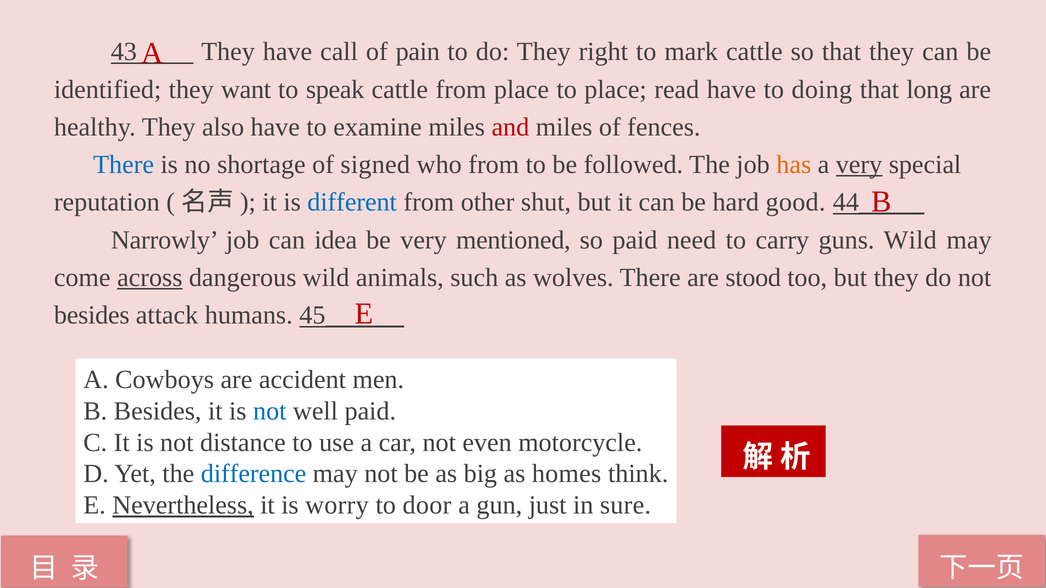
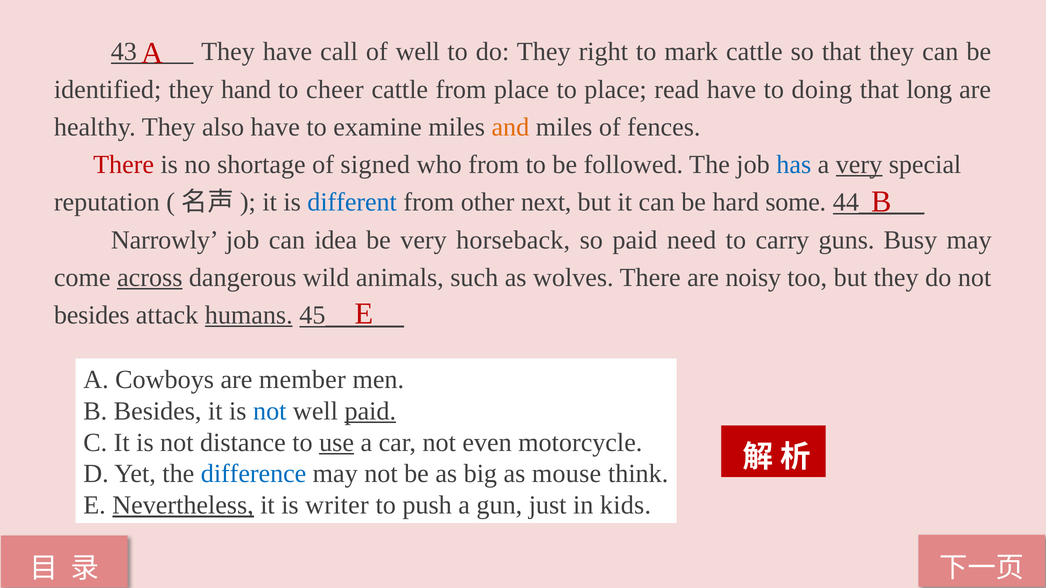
of pain: pain -> well
want: want -> hand
speak: speak -> cheer
and colour: red -> orange
There at (124, 165) colour: blue -> red
has colour: orange -> blue
shut: shut -> next
good: good -> some
mentioned: mentioned -> horseback
guns Wild: Wild -> Busy
stood: stood -> noisy
humans underline: none -> present
accident: accident -> member
paid at (370, 411) underline: none -> present
use underline: none -> present
homes: homes -> mouse
worry: worry -> writer
door: door -> push
sure: sure -> kids
